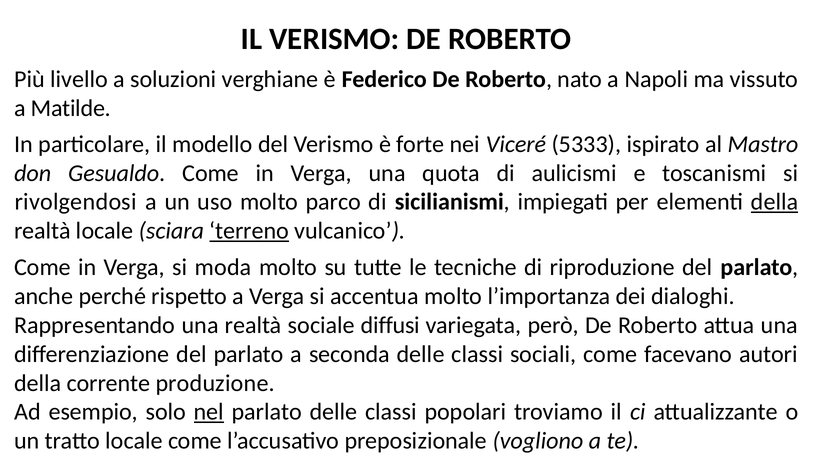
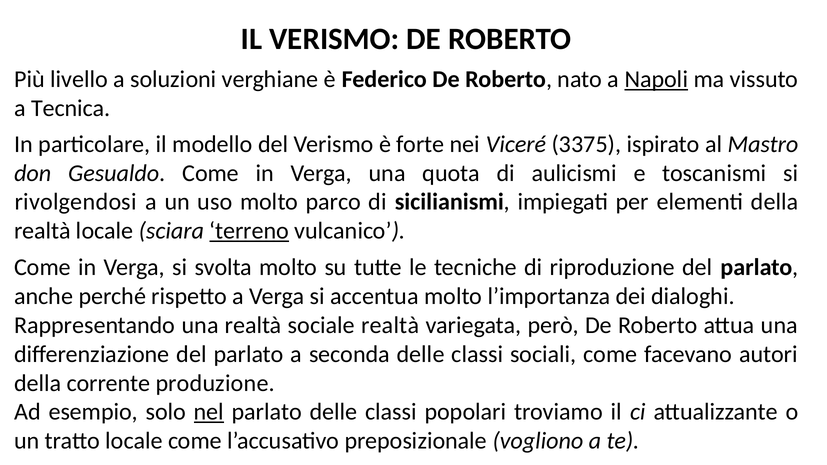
Napoli underline: none -> present
Matilde: Matilde -> Tecnica
5333: 5333 -> 3375
della at (775, 202) underline: present -> none
moda: moda -> svolta
sociale diffusi: diffusi -> realtà
